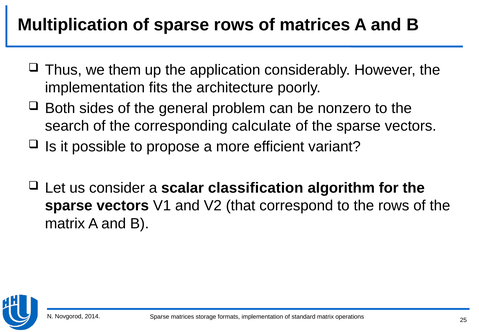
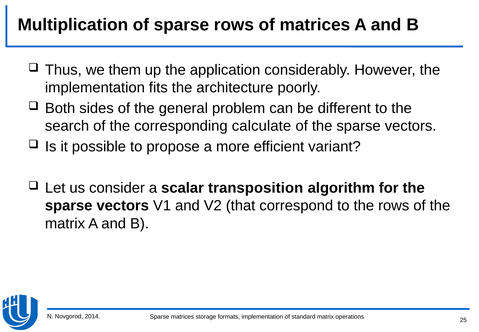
nonzero: nonzero -> different
classification: classification -> transposition
